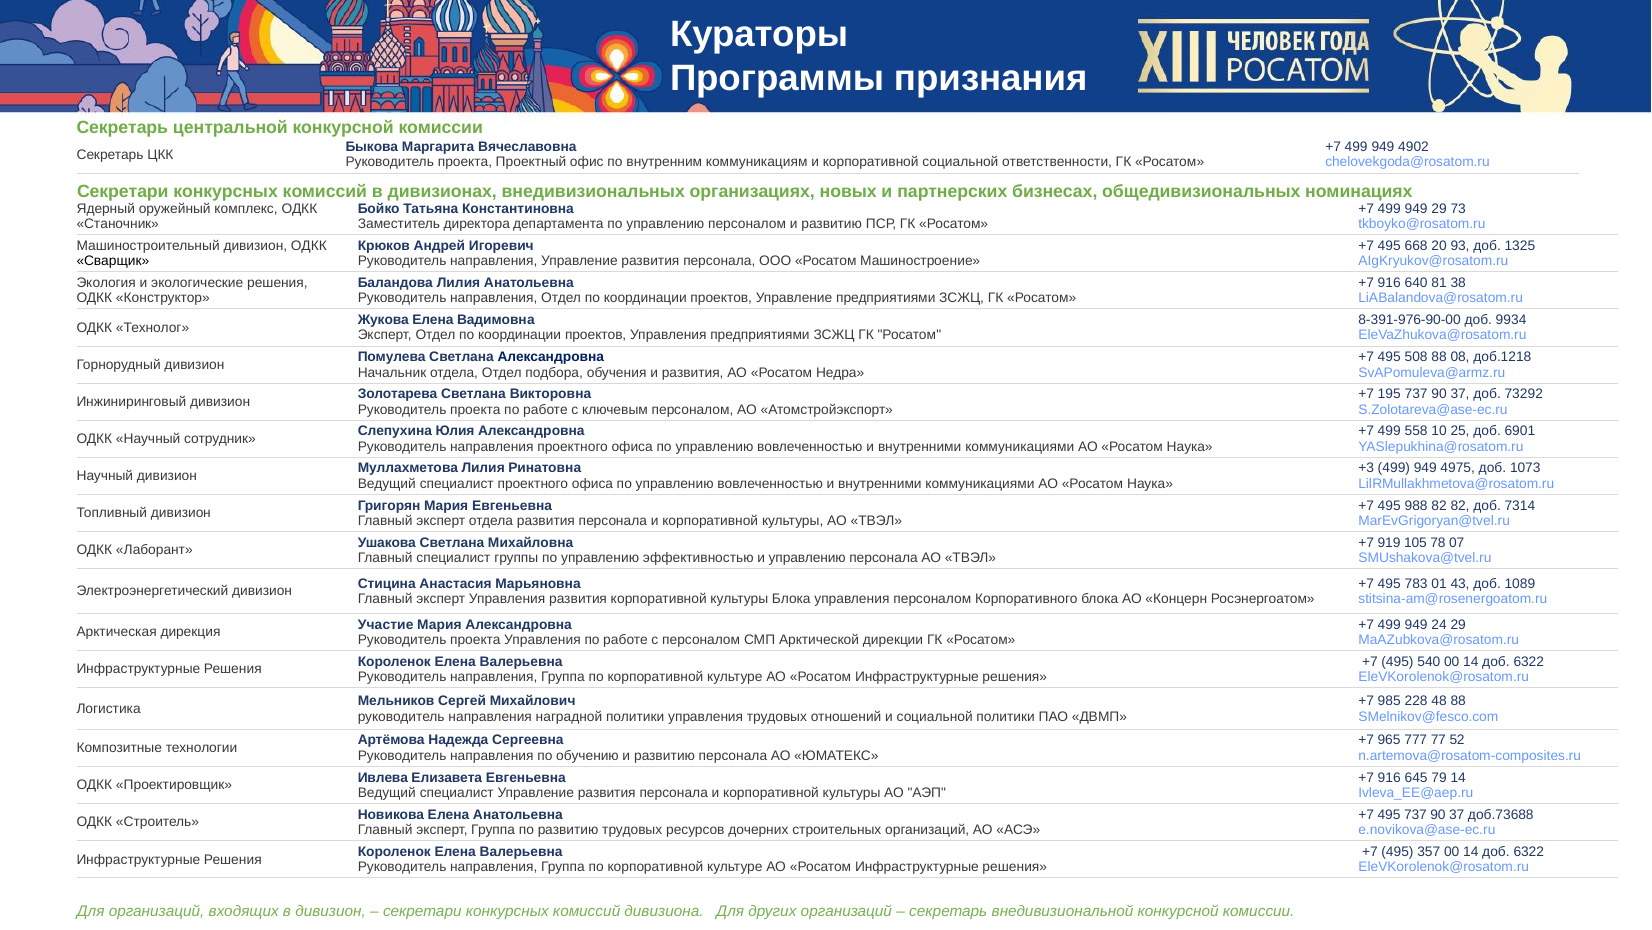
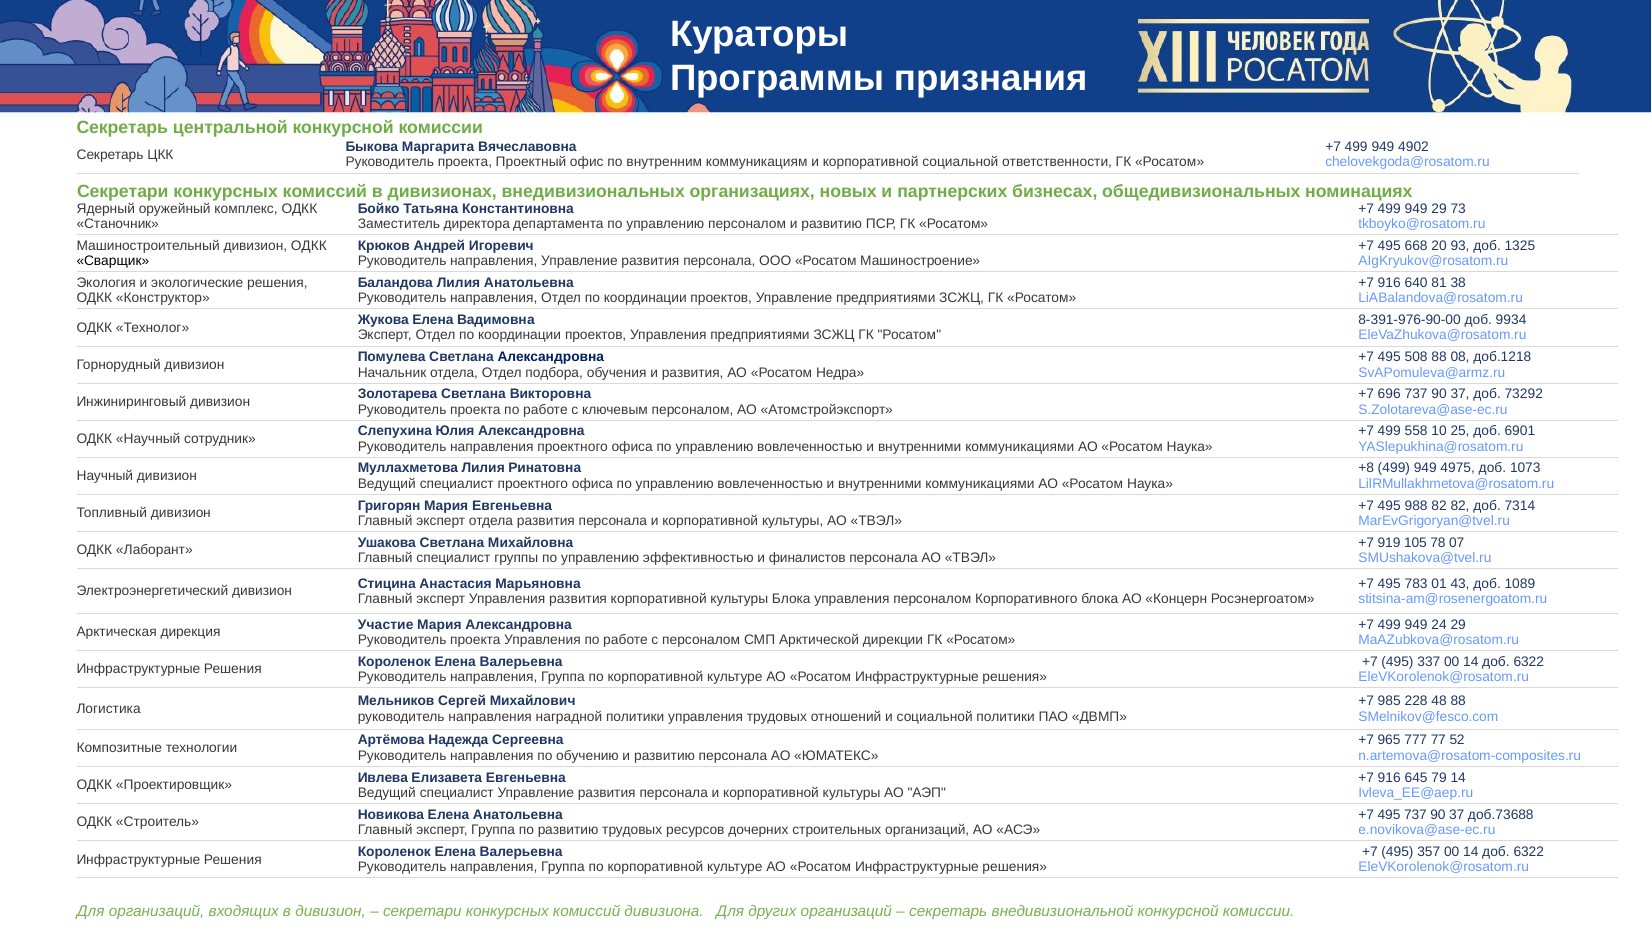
195: 195 -> 696
+3: +3 -> +8
и управлению: управлению -> финалистов
540: 540 -> 337
